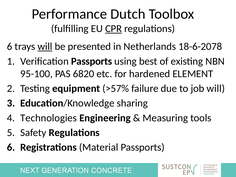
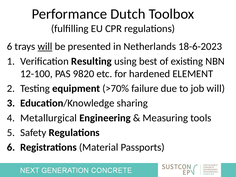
CPR underline: present -> none
18-6-2078: 18-6-2078 -> 18-6-2023
Verification Passports: Passports -> Resulting
95-100: 95-100 -> 12-100
6820: 6820 -> 9820
>57%: >57% -> >70%
Technologies: Technologies -> Metallurgical
